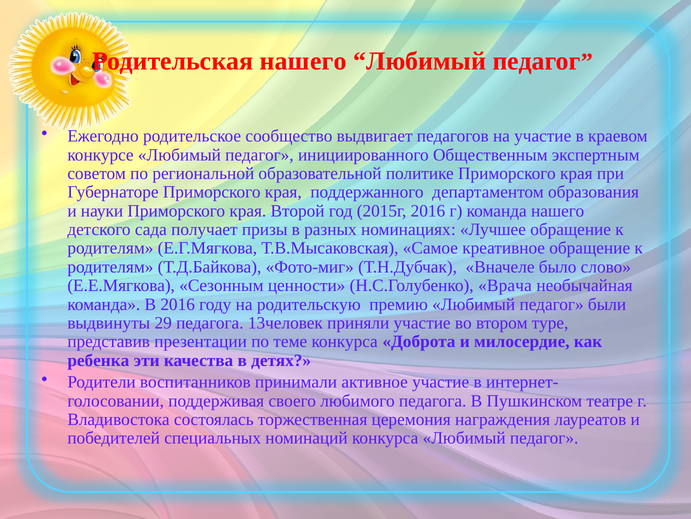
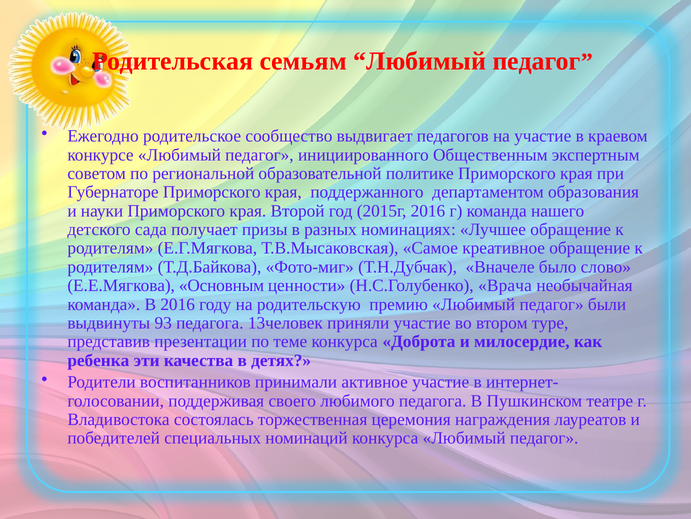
Родительская нашего: нашего -> семьям
Сезонным: Сезонным -> Основным
29: 29 -> 93
